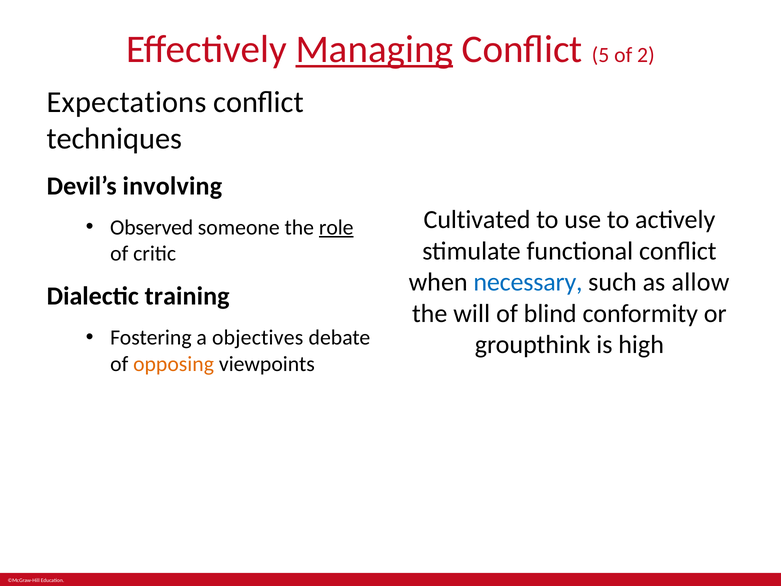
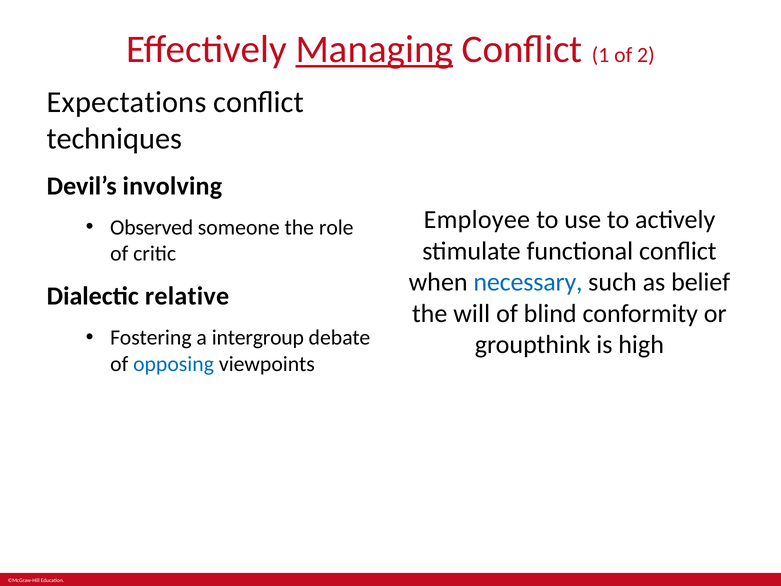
5: 5 -> 1
Cultivated: Cultivated -> Employee
role underline: present -> none
allow: allow -> belief
training: training -> relative
objectives: objectives -> intergroup
opposing colour: orange -> blue
